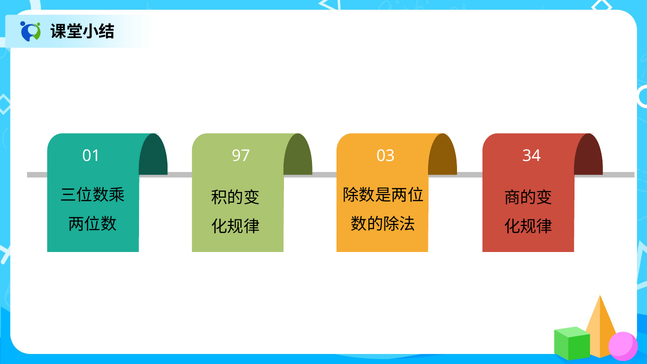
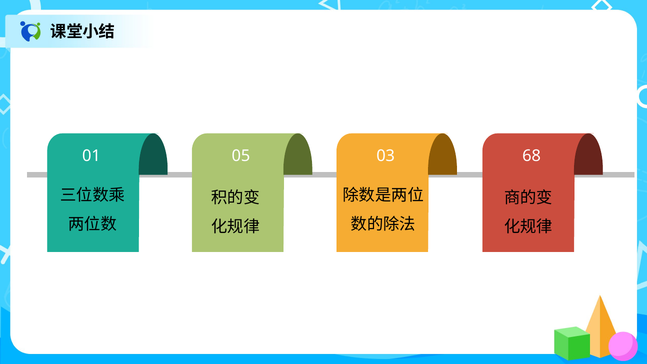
97: 97 -> 05
34: 34 -> 68
